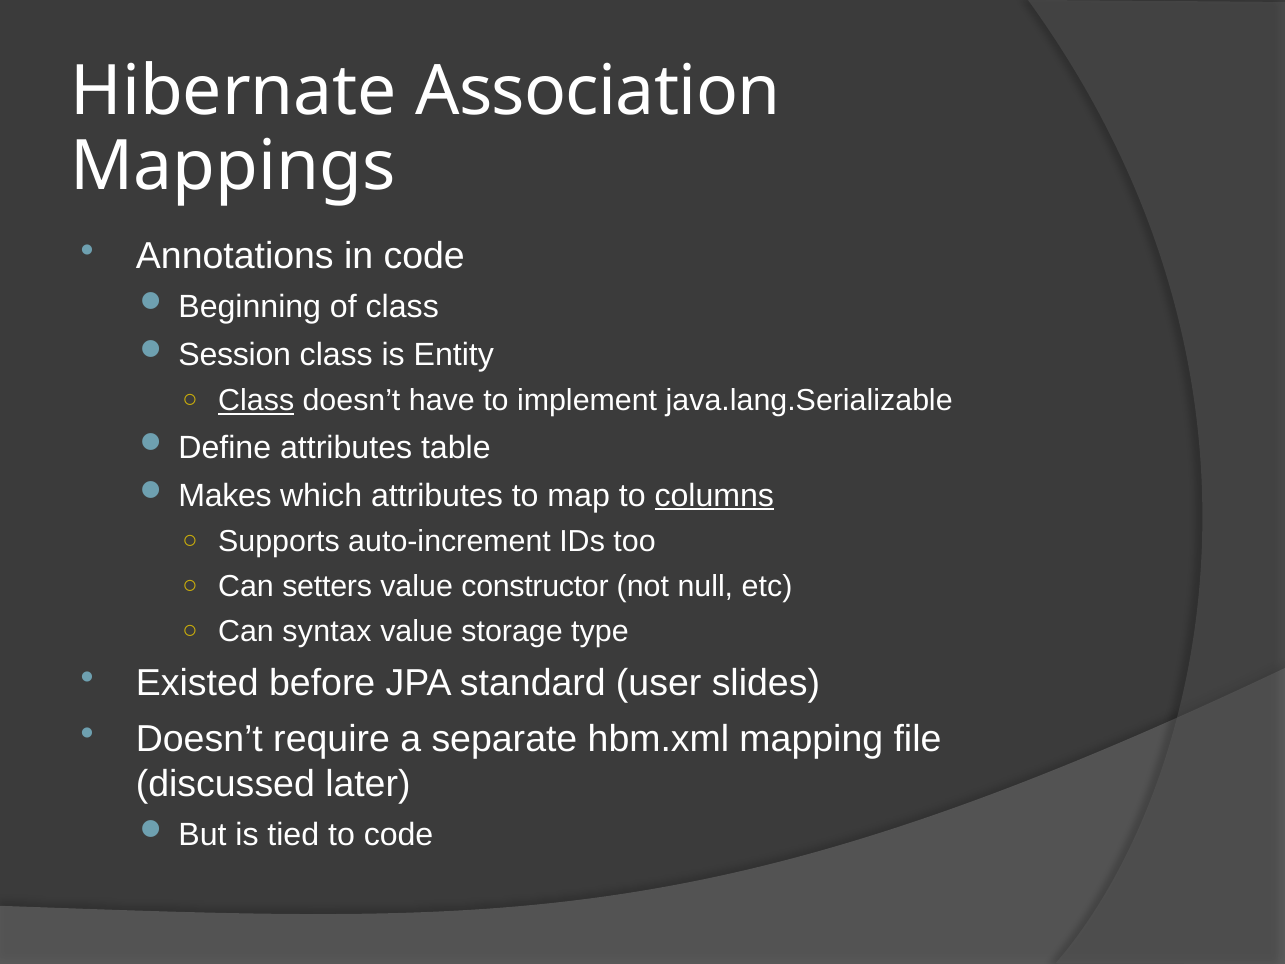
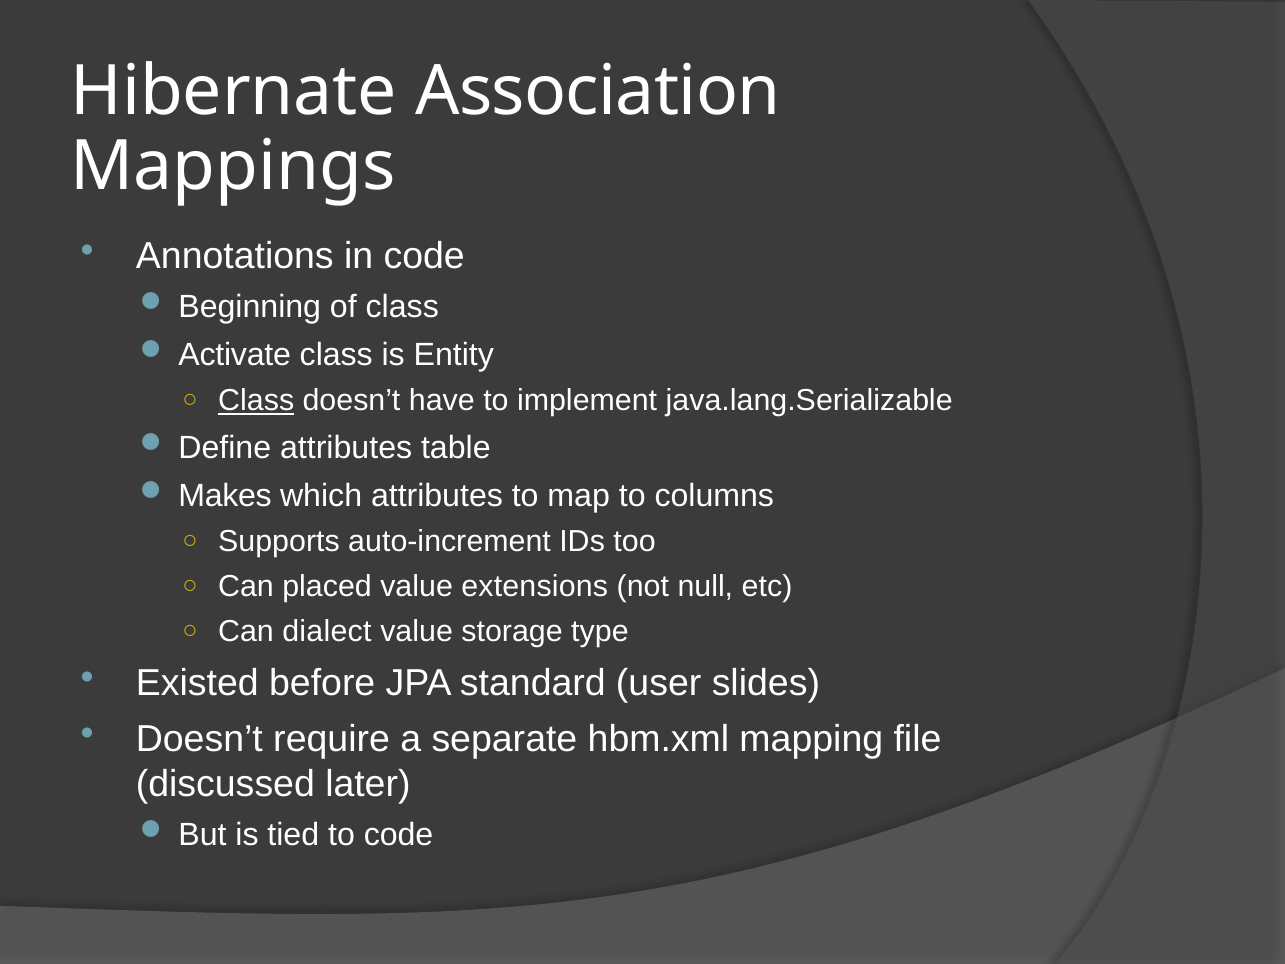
Session: Session -> Activate
columns underline: present -> none
setters: setters -> placed
constructor: constructor -> extensions
syntax: syntax -> dialect
